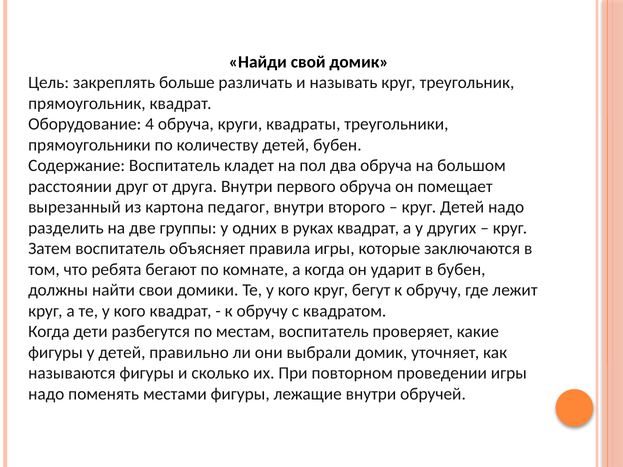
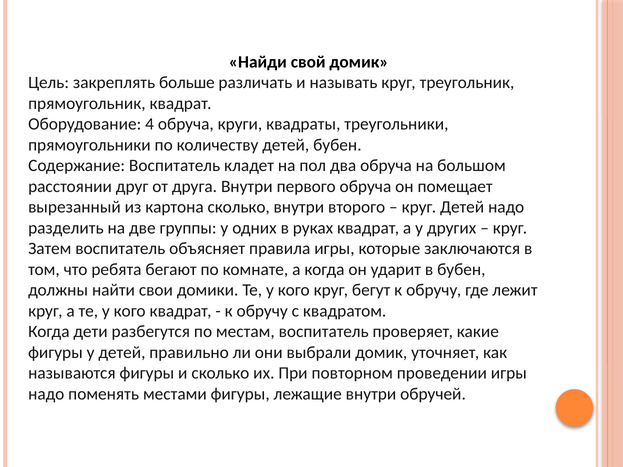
картона педагог: педагог -> сколько
